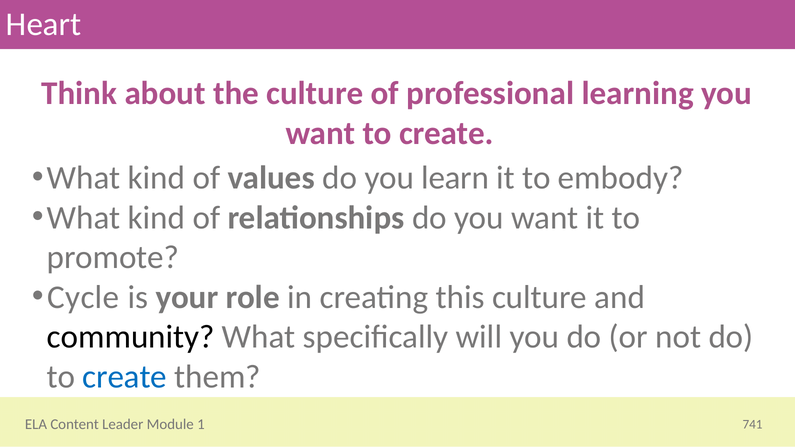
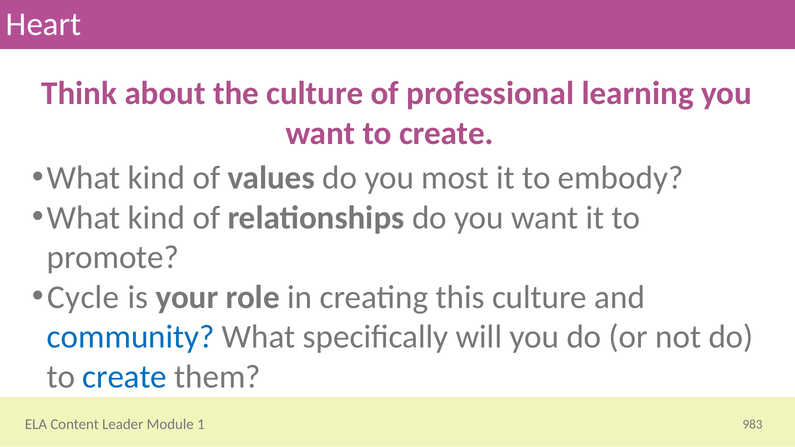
learn: learn -> most
community colour: black -> blue
741: 741 -> 983
